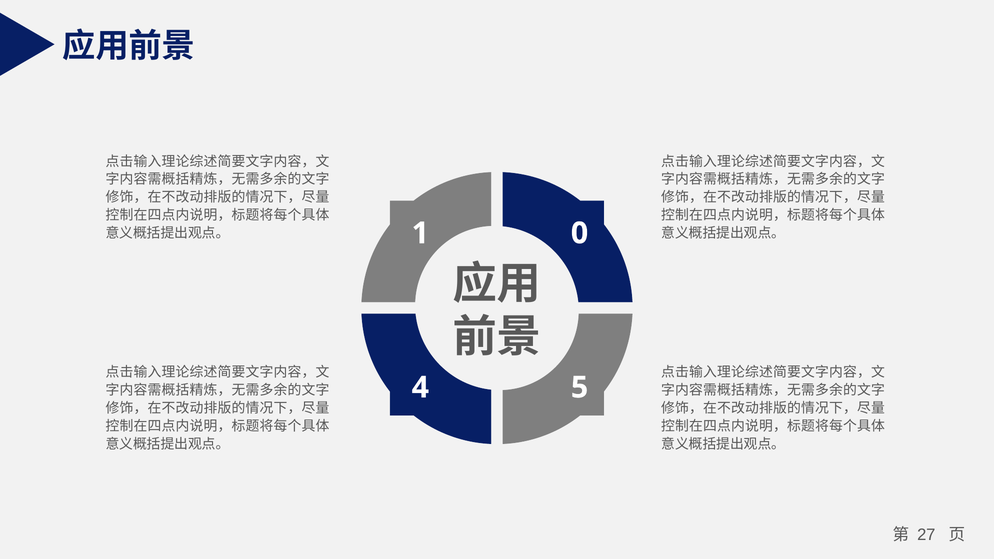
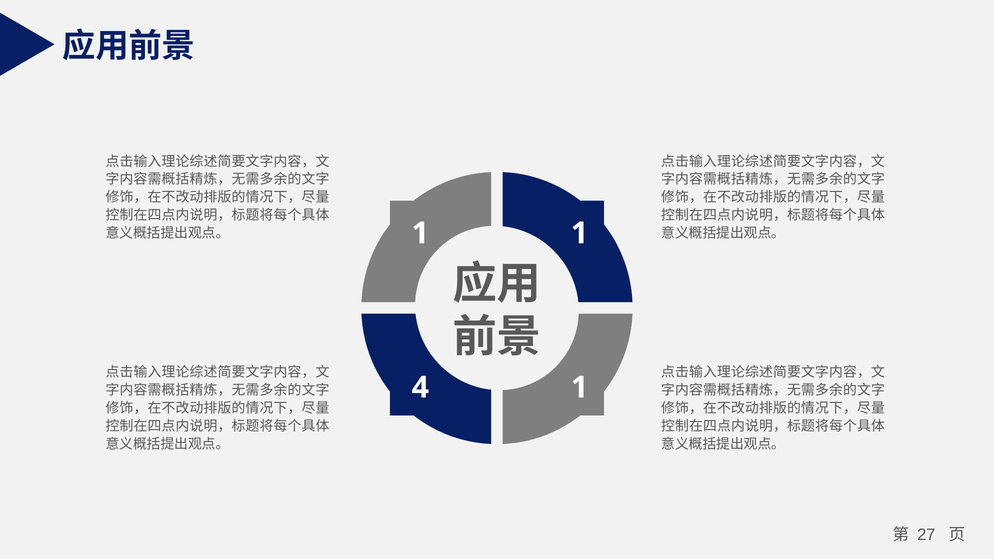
1 0: 0 -> 1
4 5: 5 -> 1
